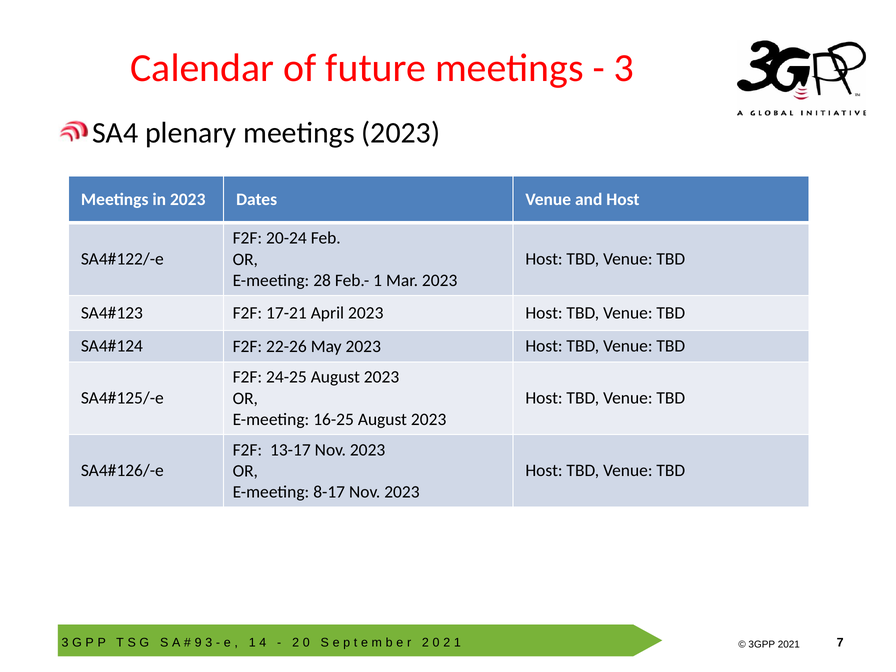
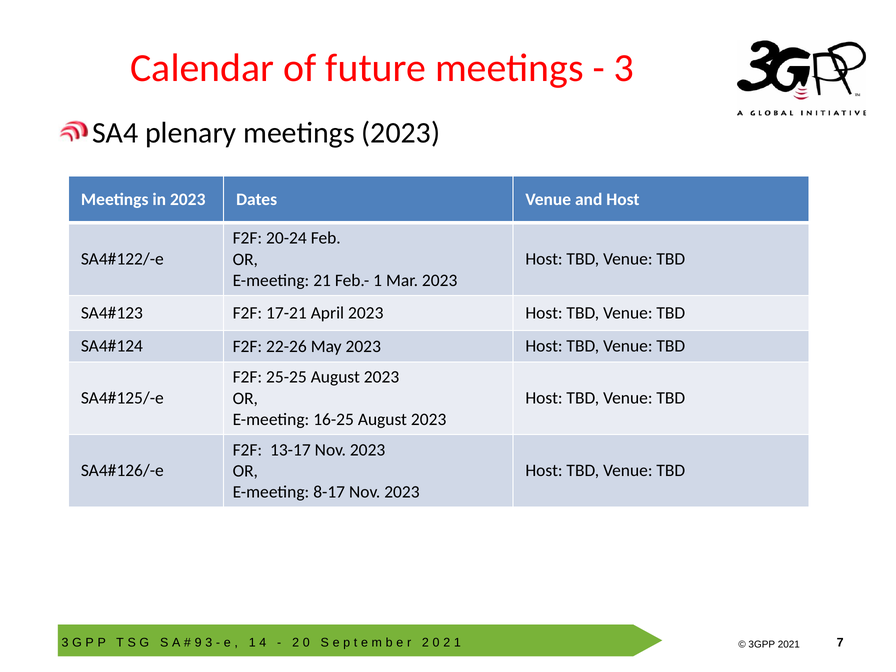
28: 28 -> 21
24-25: 24-25 -> 25-25
